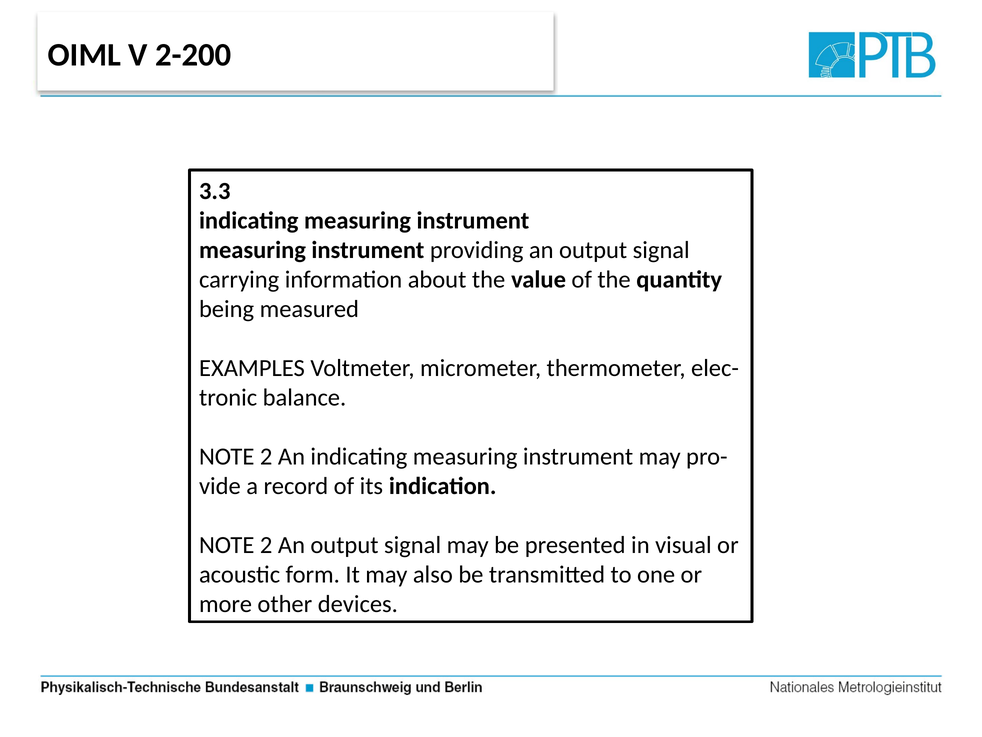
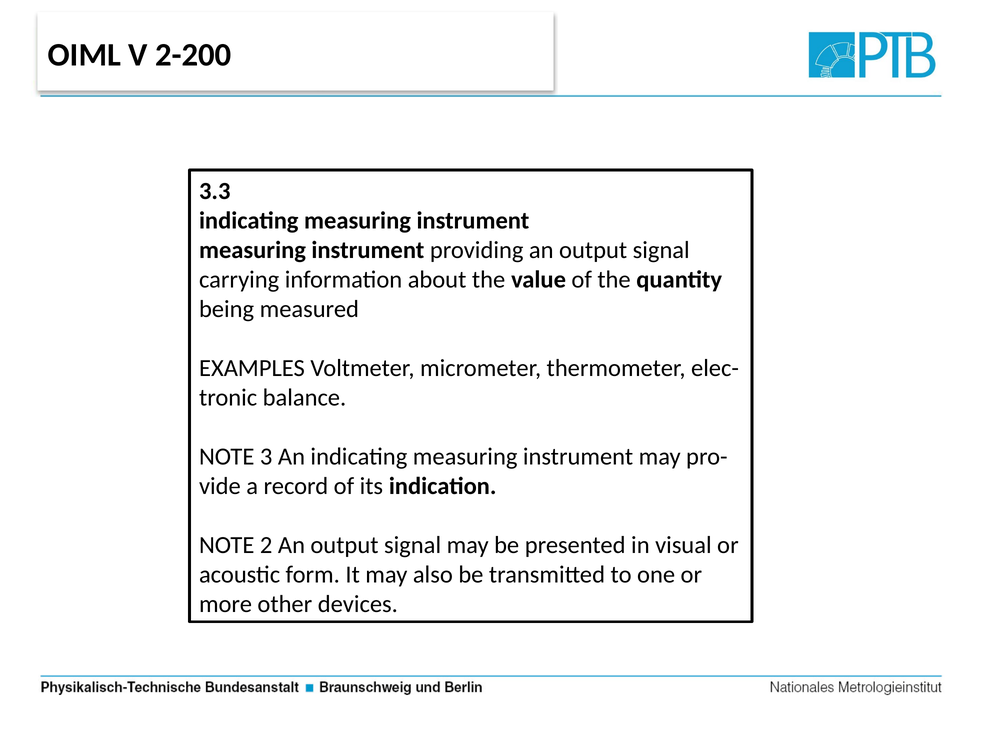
2 at (266, 456): 2 -> 3
